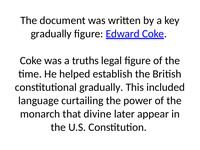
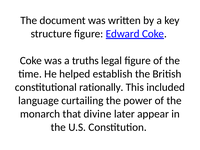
gradually at (51, 34): gradually -> structure
constitutional gradually: gradually -> rationally
